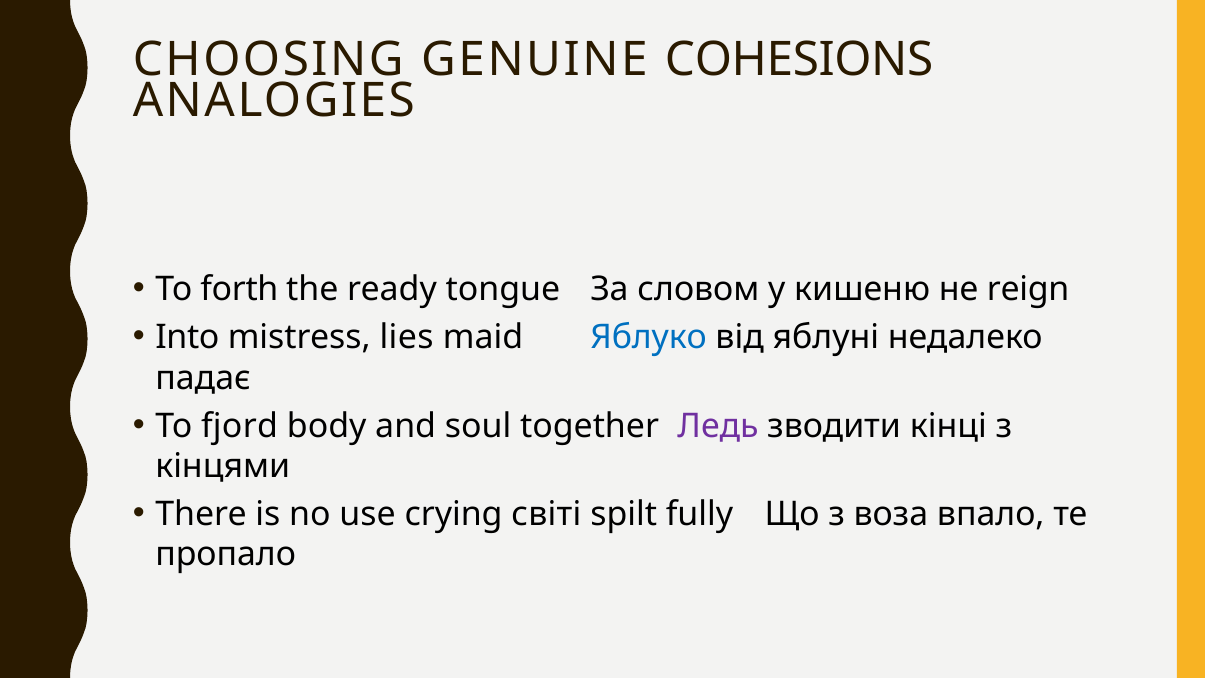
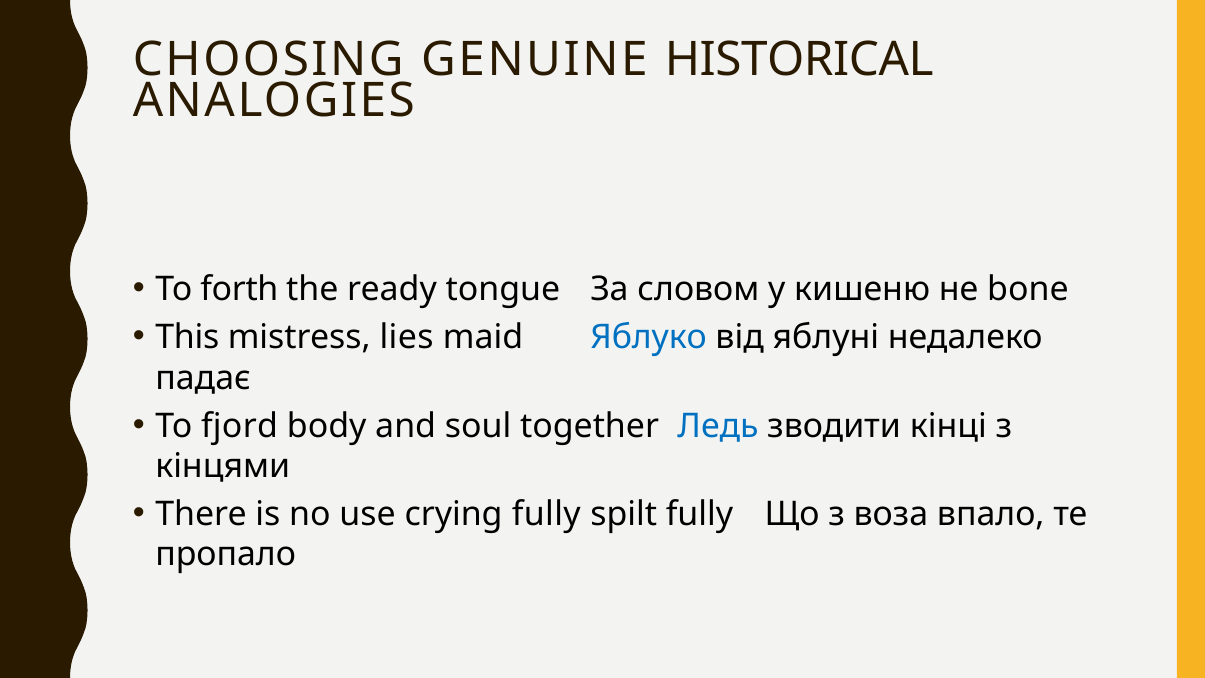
COHESIONS: COHESIONS -> HISTORICAL
reign: reign -> bone
Into: Into -> This
Ледь colour: purple -> blue
crying світі: світі -> fully
